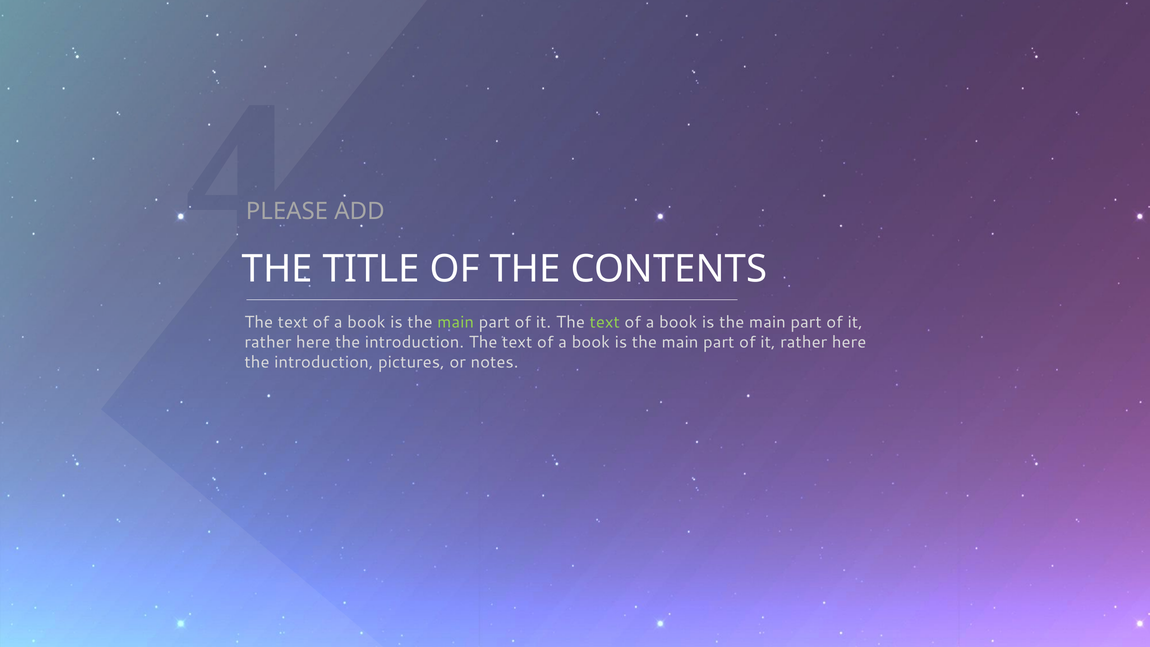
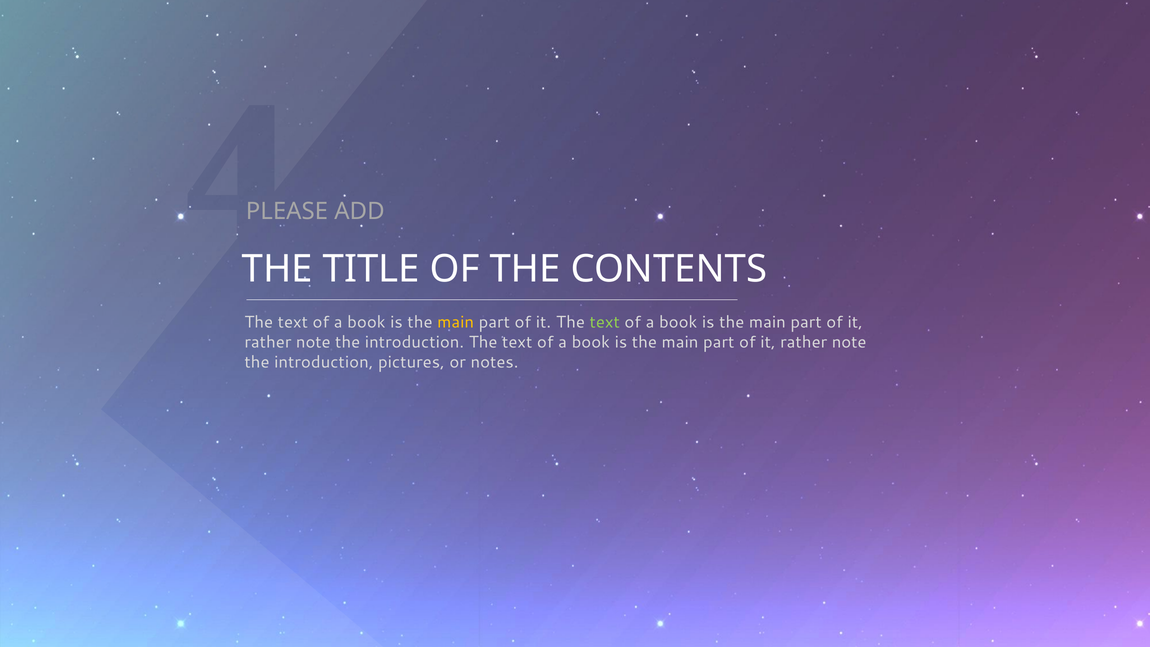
main at (456, 322) colour: light green -> yellow
here at (313, 342): here -> note
here at (849, 342): here -> note
